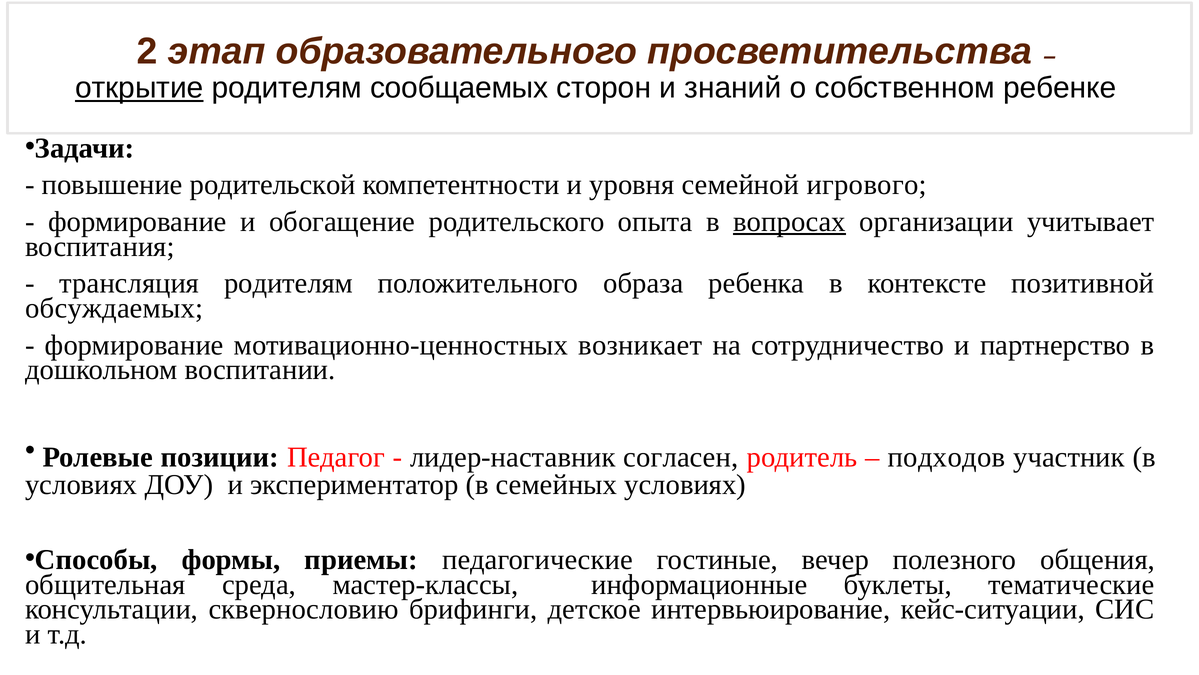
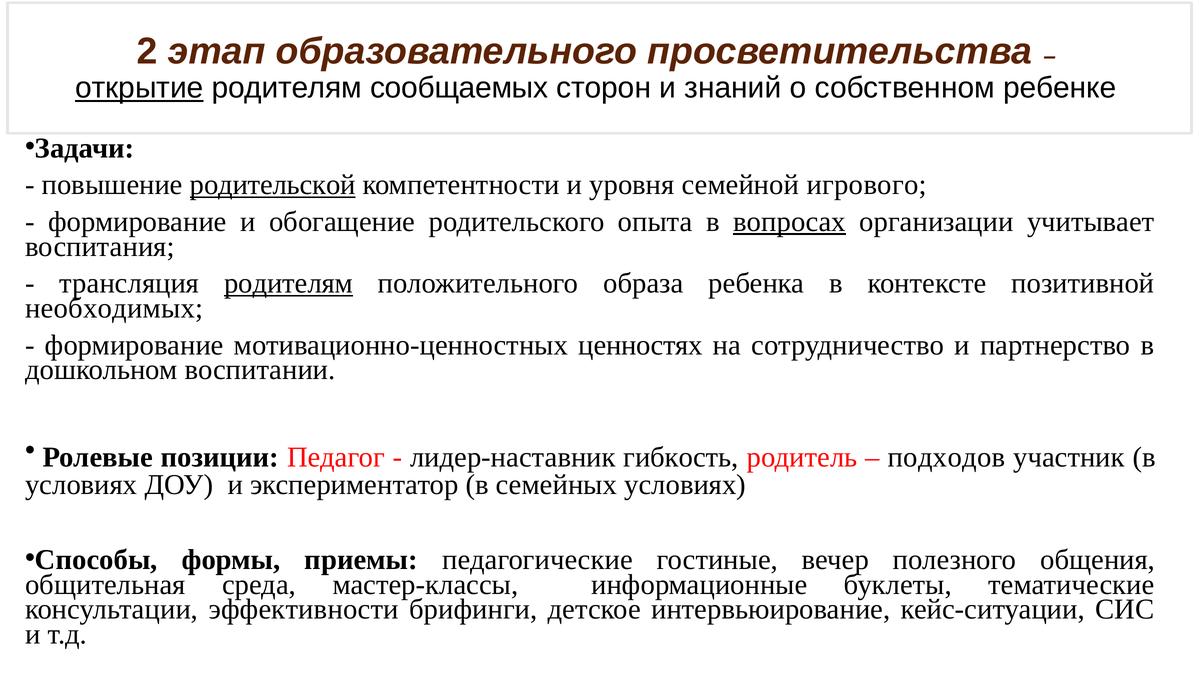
родительской underline: none -> present
родителям at (289, 283) underline: none -> present
обсуждаемых: обсуждаемых -> необходимых
возникает: возникает -> ценностях
согласен: согласен -> гибкость
сквернословию: сквернословию -> эффективности
